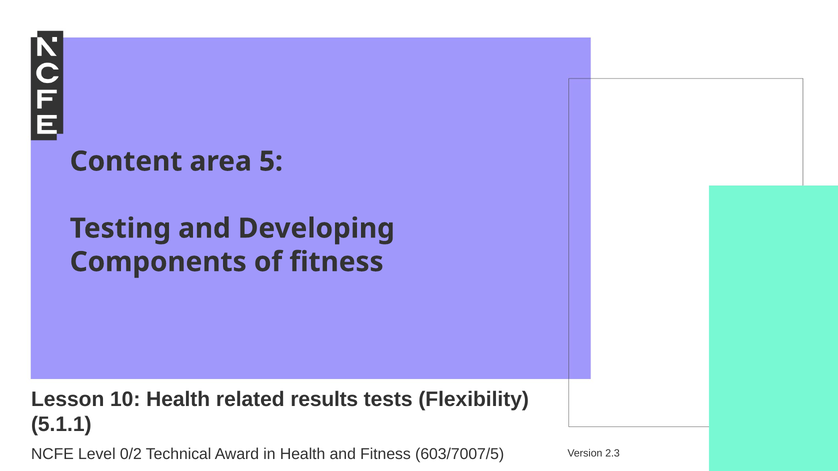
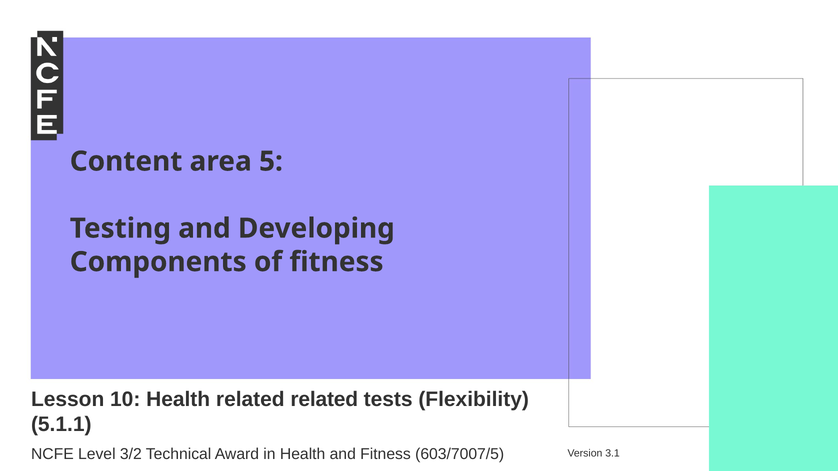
related results: results -> related
0/2: 0/2 -> 3/2
2.3: 2.3 -> 3.1
